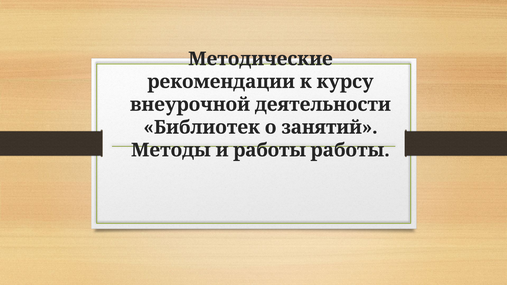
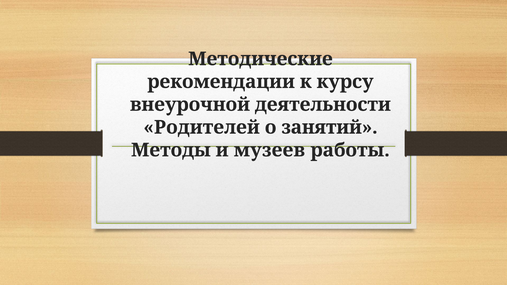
Библиотек: Библиотек -> Родителей
и работы: работы -> музеев
